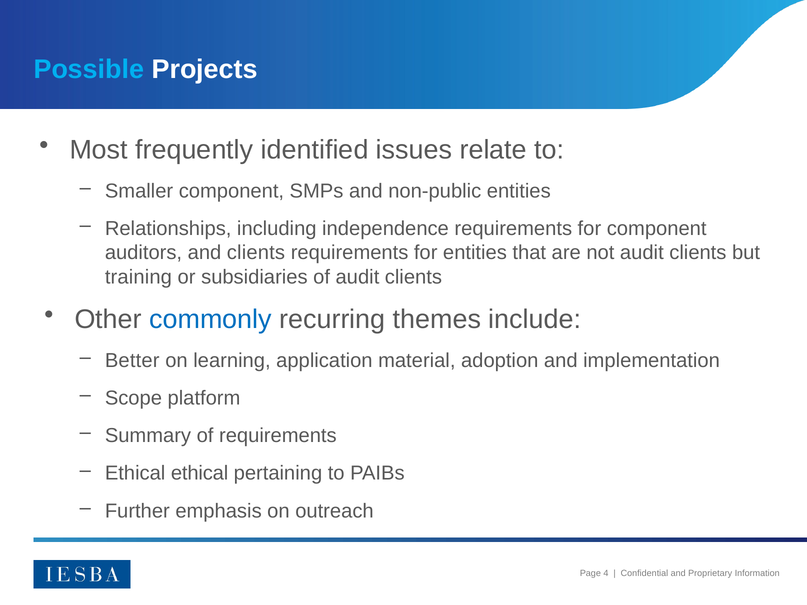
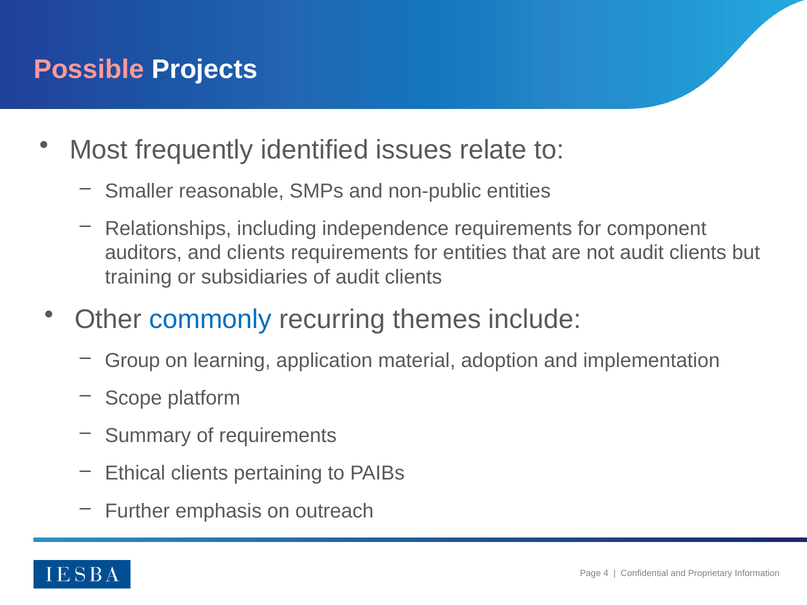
Possible colour: light blue -> pink
Smaller component: component -> reasonable
Better: Better -> Group
Ethical ethical: ethical -> clients
